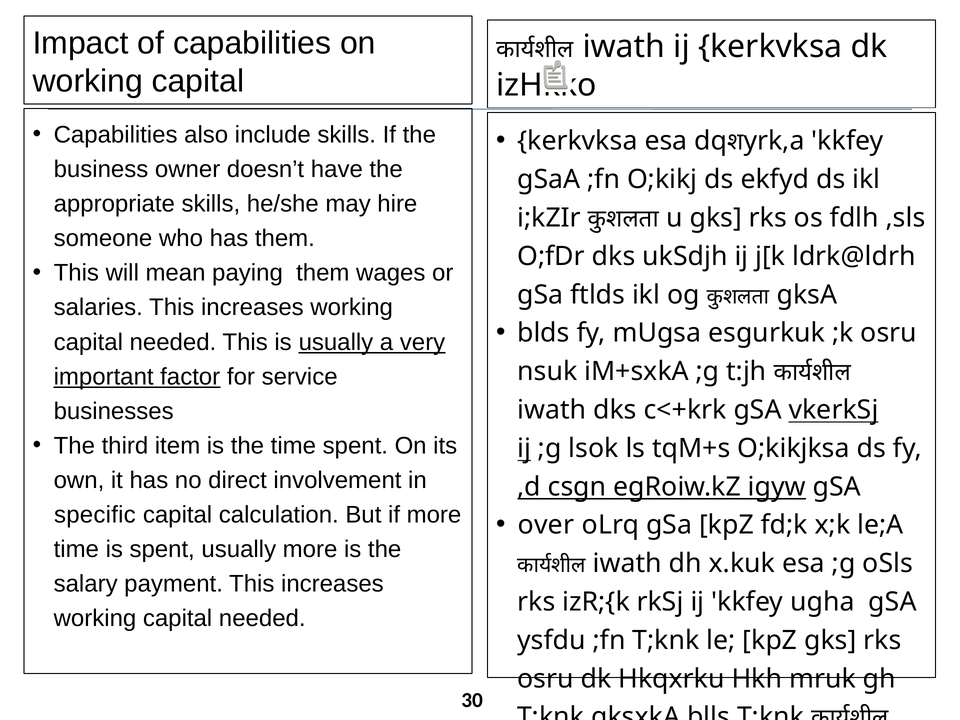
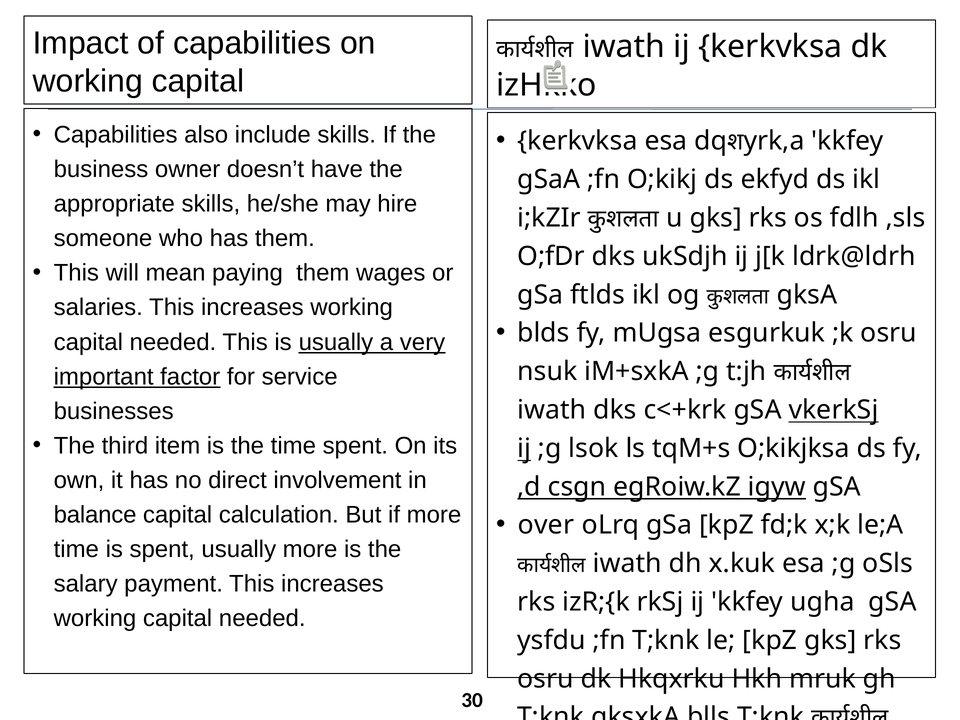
specific: specific -> balance
